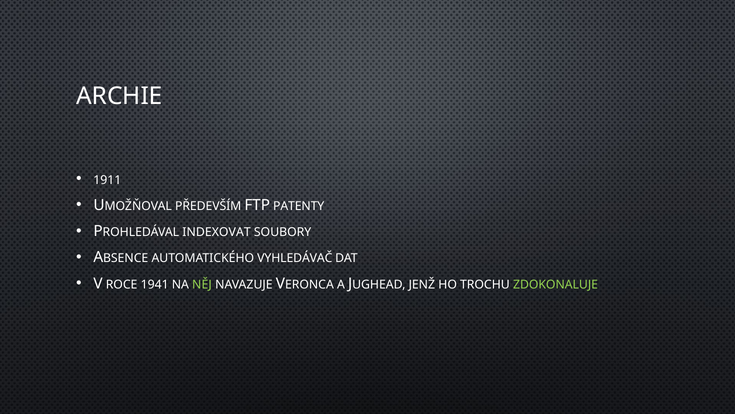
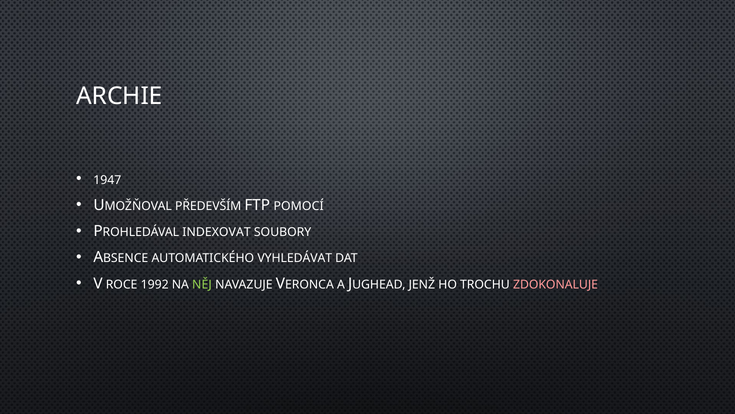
1911: 1911 -> 1947
PATENTY: PATENTY -> POMOCÍ
VYHLEDÁVAČ: VYHLEDÁVAČ -> VYHLEDÁVAT
1941: 1941 -> 1992
ZDOKONALUJE colour: light green -> pink
